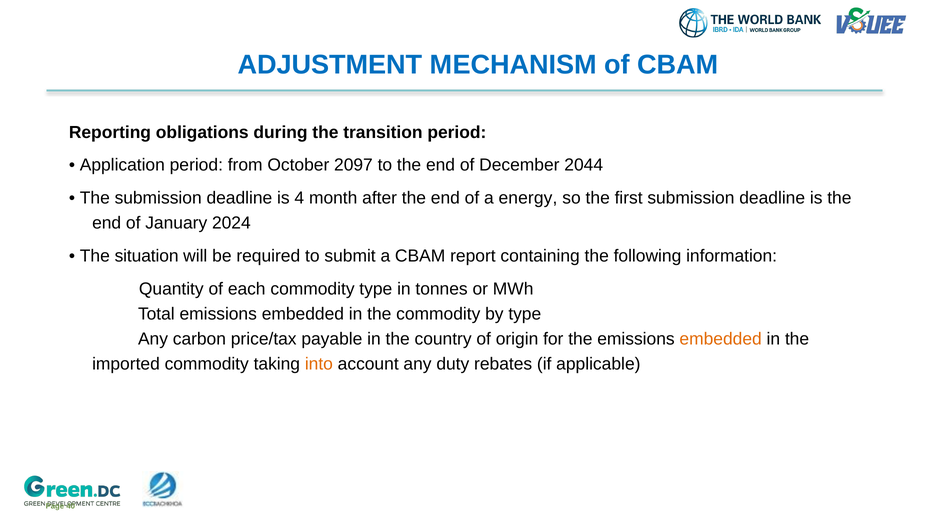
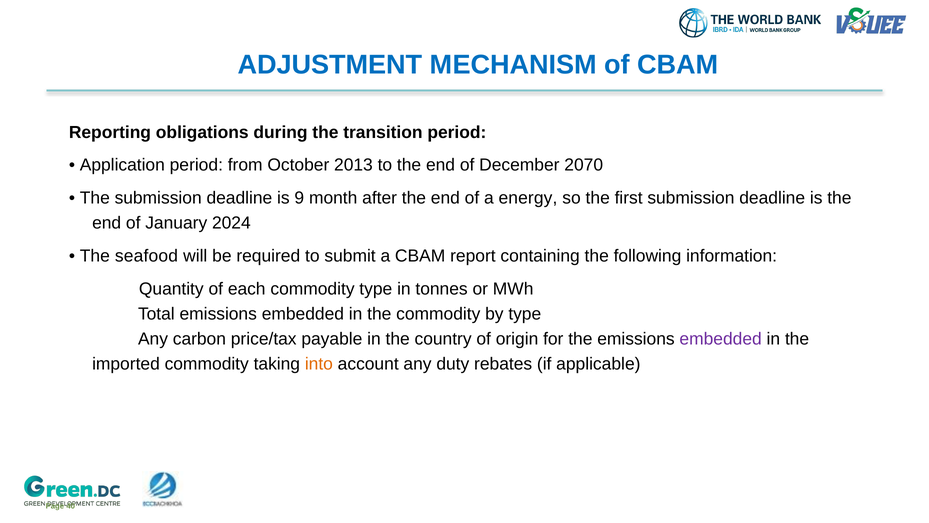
2097: 2097 -> 2013
2044: 2044 -> 2070
4: 4 -> 9
situation: situation -> seafood
embedded at (721, 339) colour: orange -> purple
